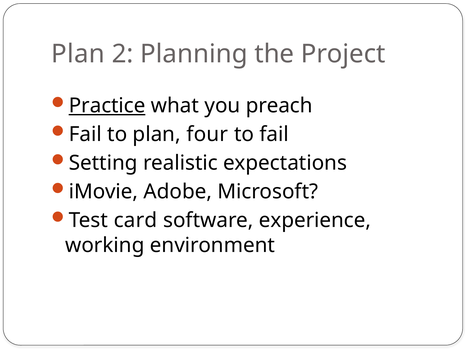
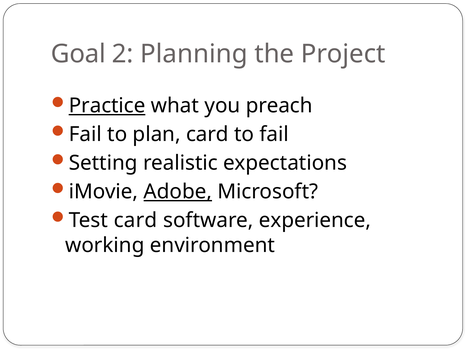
Plan at (78, 54): Plan -> Goal
plan four: four -> card
Adobe underline: none -> present
